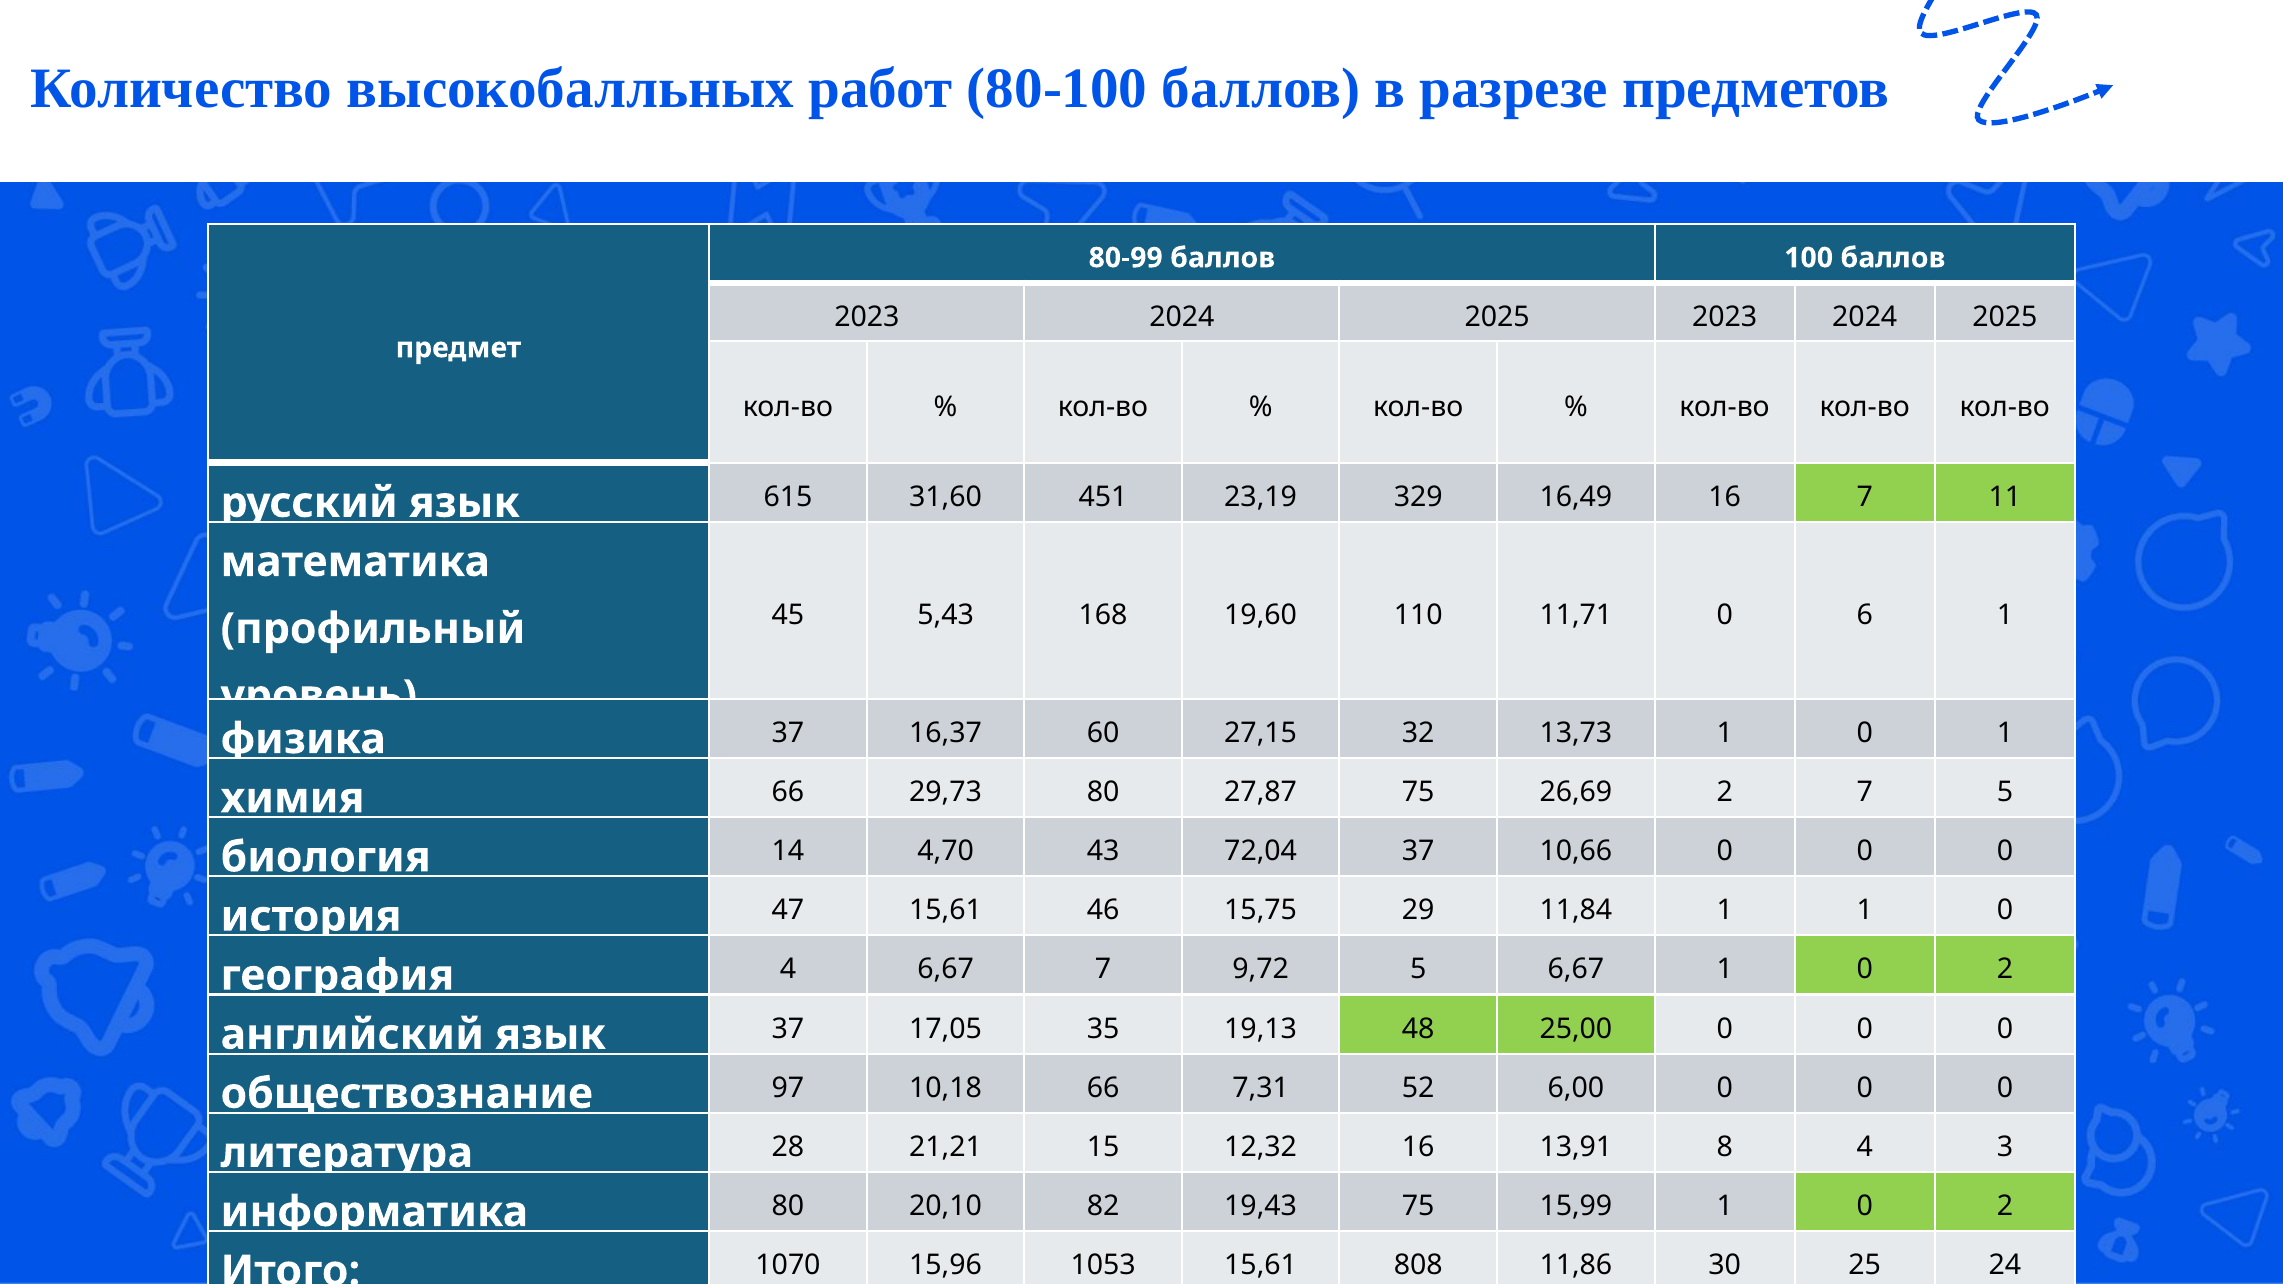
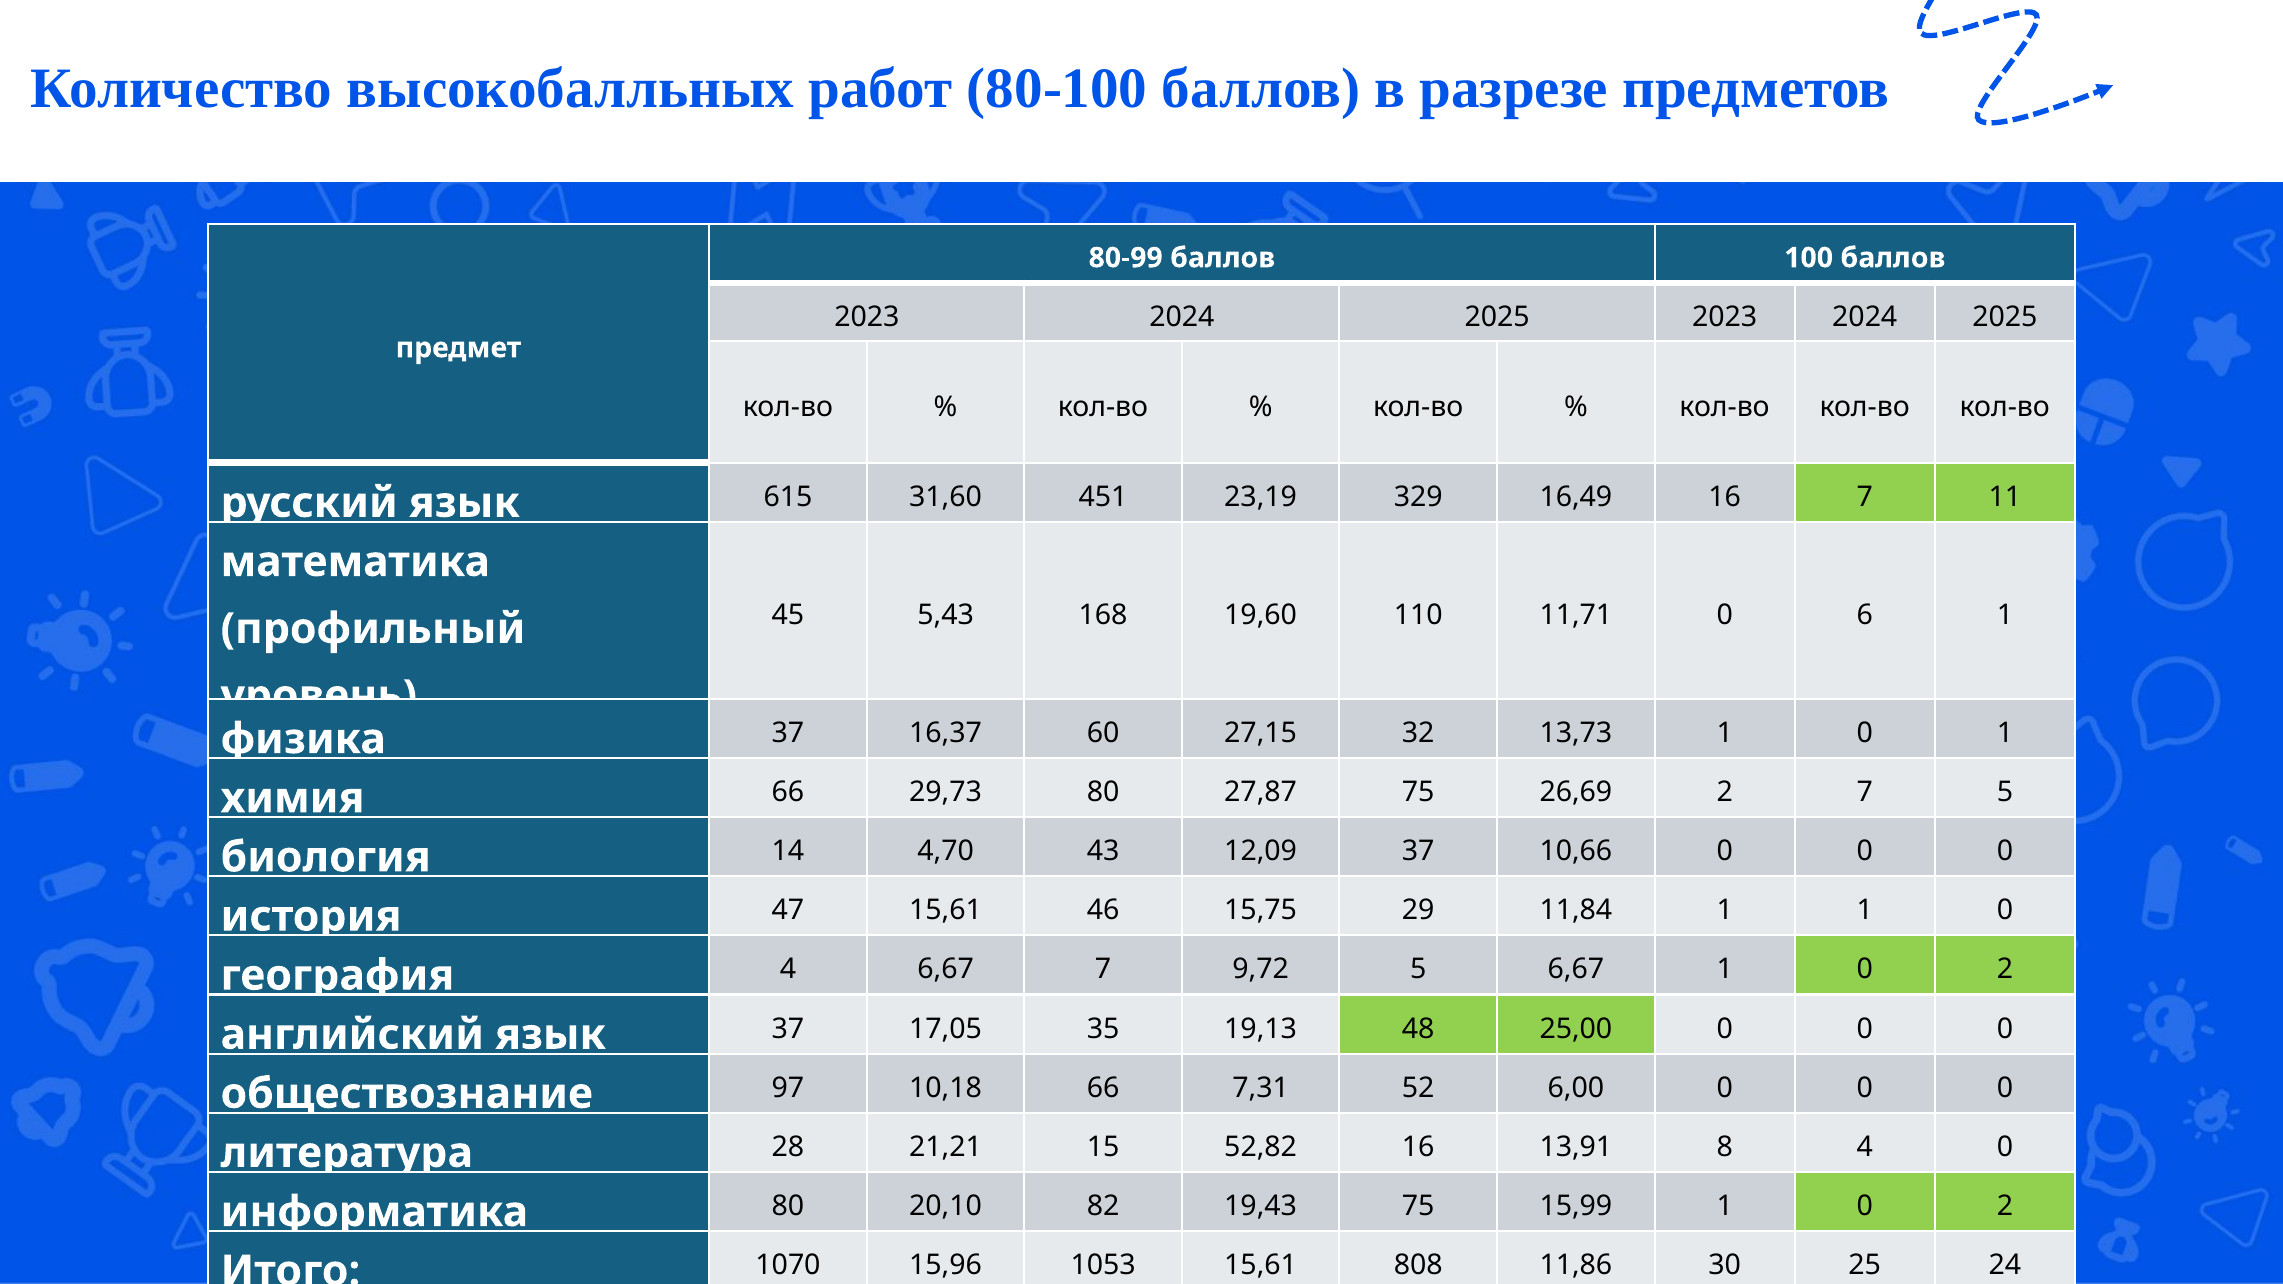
72,04: 72,04 -> 12,09
12,32: 12,32 -> 52,82
4 3: 3 -> 0
